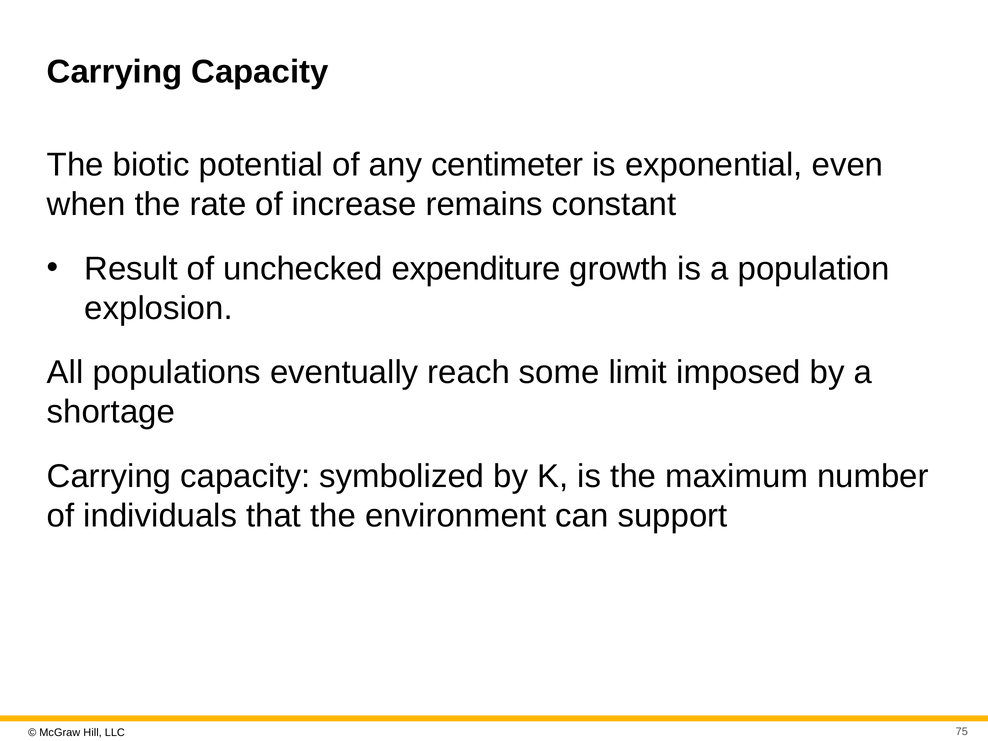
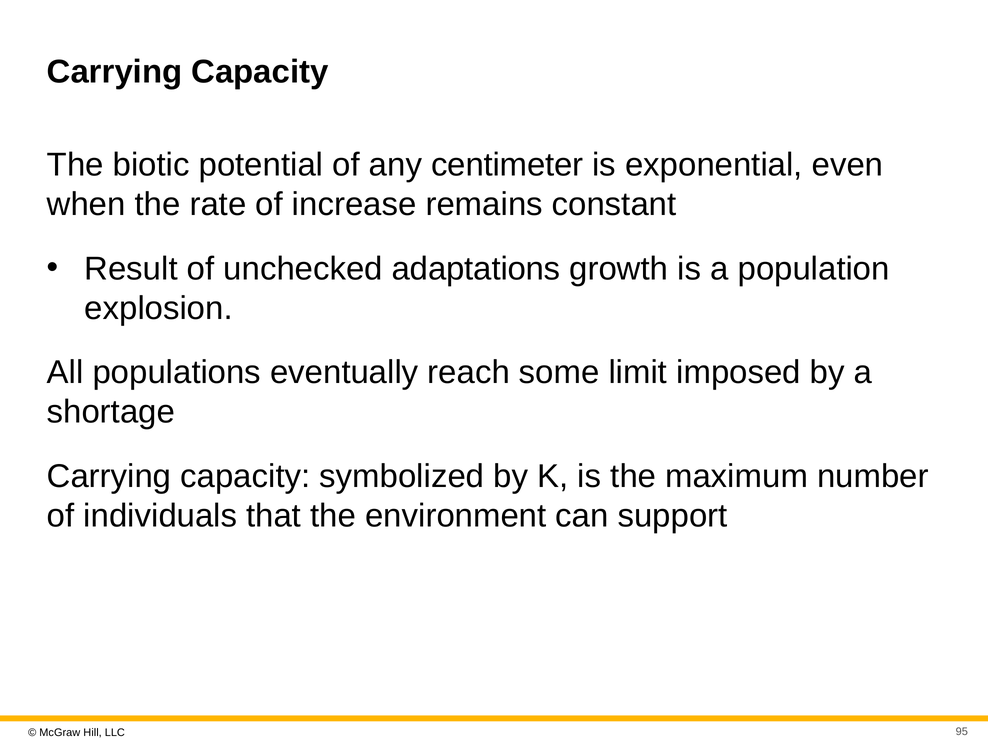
expenditure: expenditure -> adaptations
75: 75 -> 95
